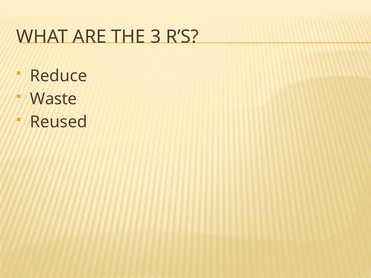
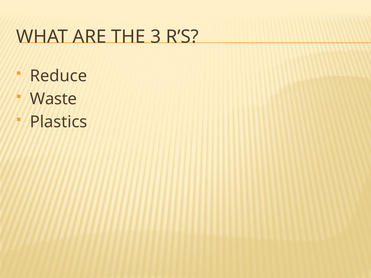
Reused: Reused -> Plastics
